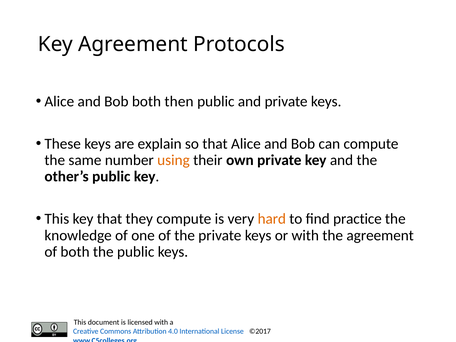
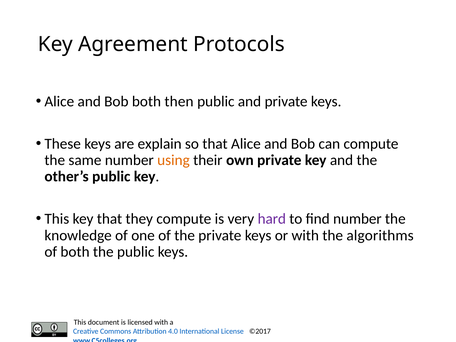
hard colour: orange -> purple
find practice: practice -> number
the agreement: agreement -> algorithms
